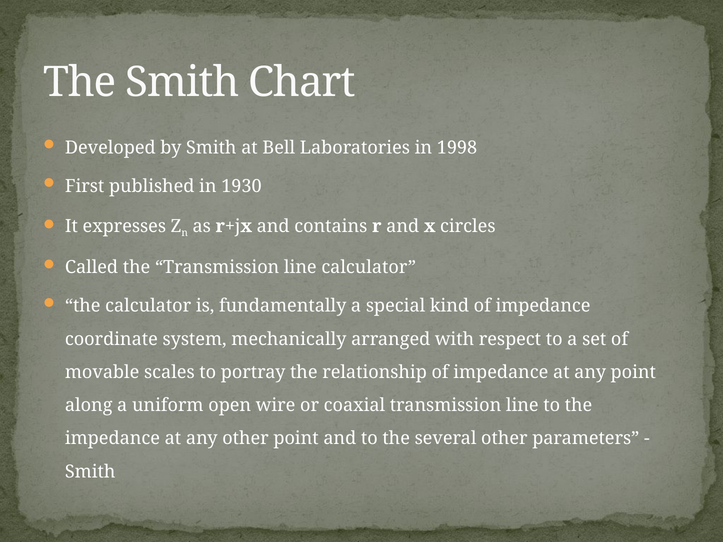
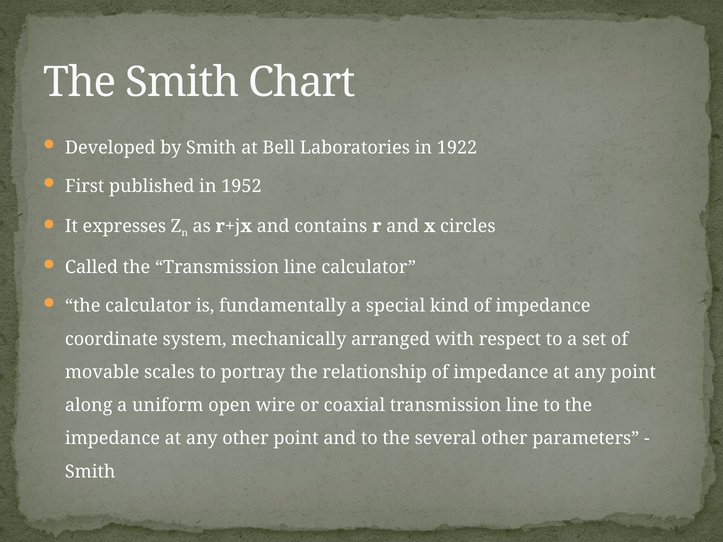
1998: 1998 -> 1922
1930: 1930 -> 1952
